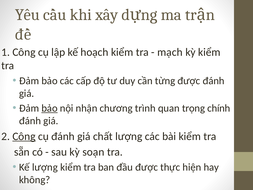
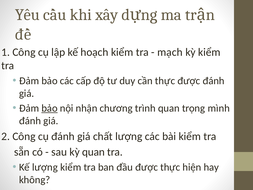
cần từng: từng -> thực
chính: chính -> mình
Công at (24, 136) underline: present -> none
kỳ soạn: soạn -> quan
